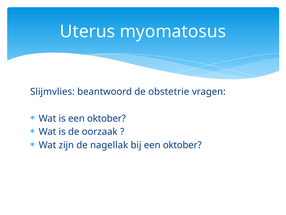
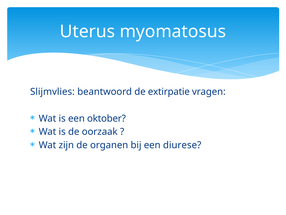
obstetrie: obstetrie -> extirpatie
nagellak: nagellak -> organen
bij een oktober: oktober -> diurese
